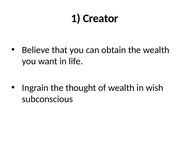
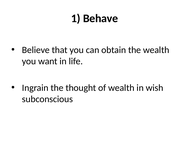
Creator: Creator -> Behave
